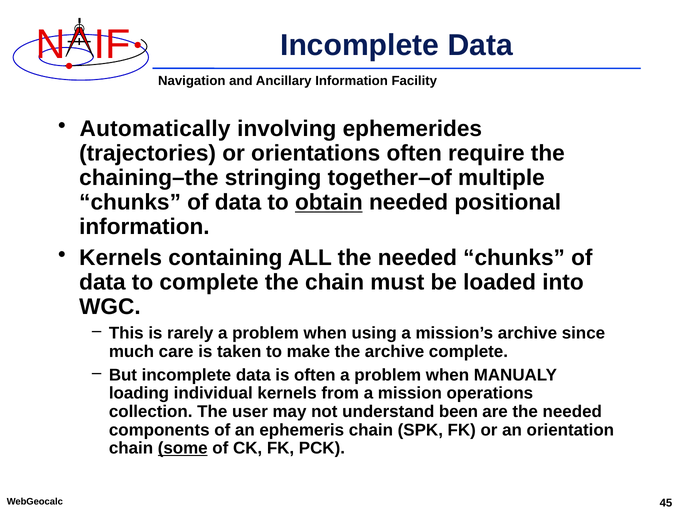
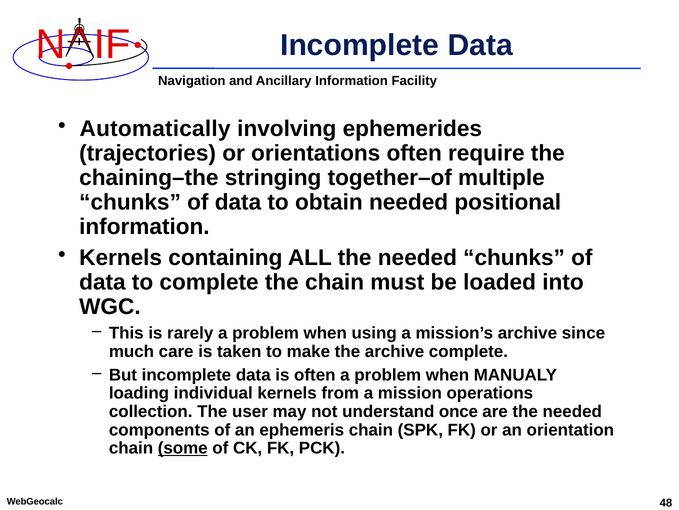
obtain underline: present -> none
been: been -> once
45: 45 -> 48
